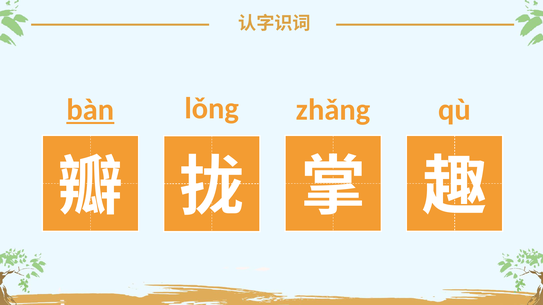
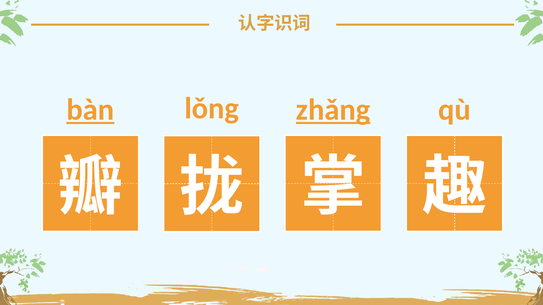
zhǎng underline: none -> present
